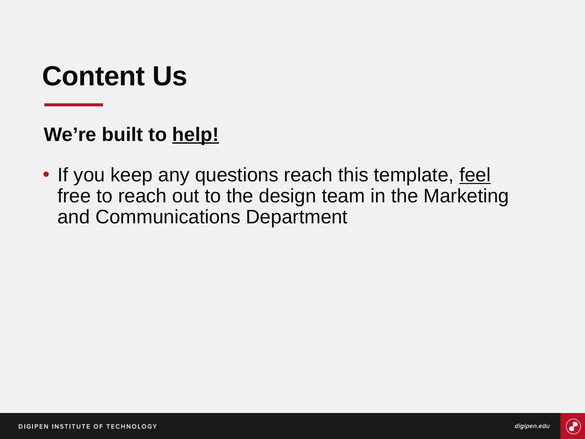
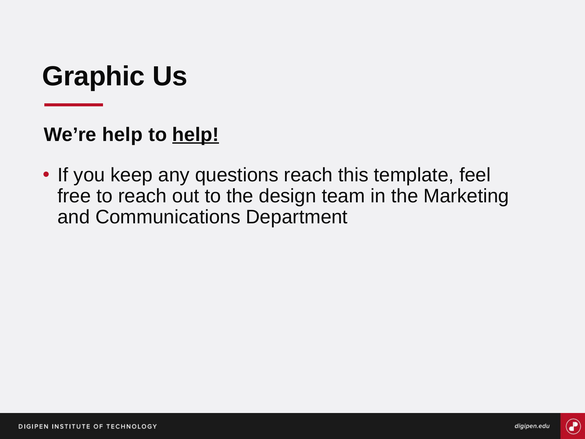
Content: Content -> Graphic
We’re built: built -> help
feel underline: present -> none
